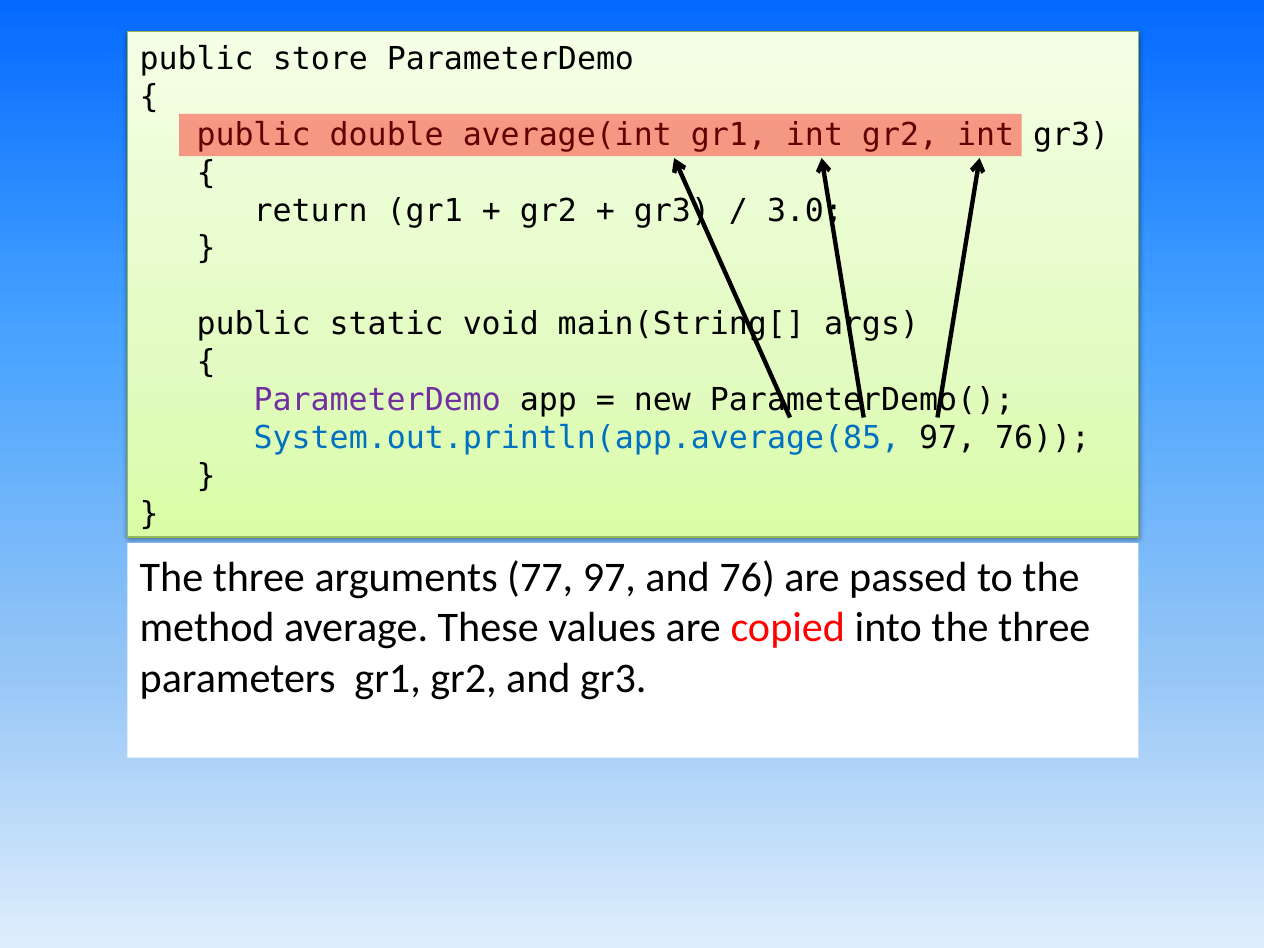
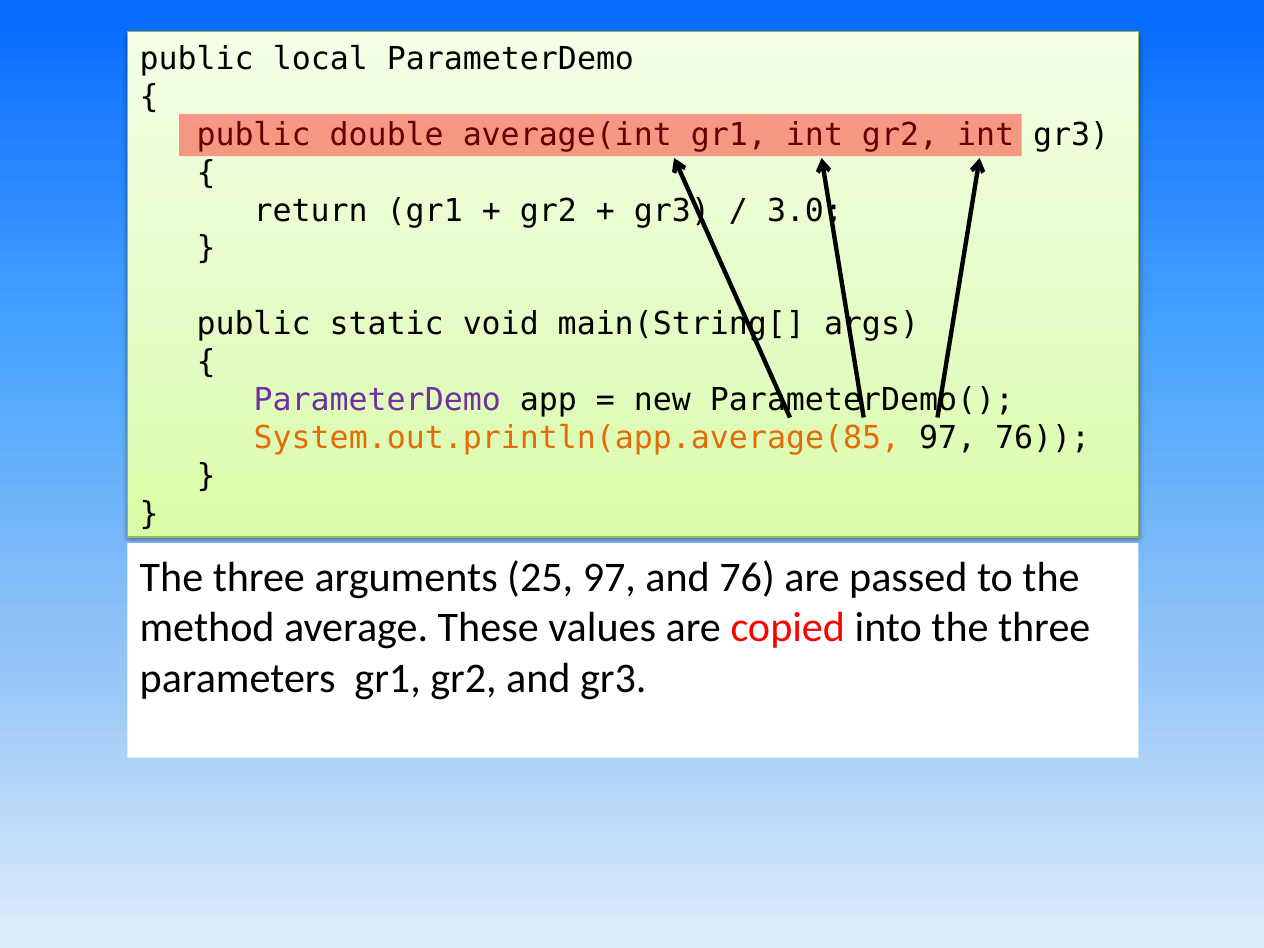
store: store -> local
System.out.println(app.average(85 colour: blue -> orange
77: 77 -> 25
